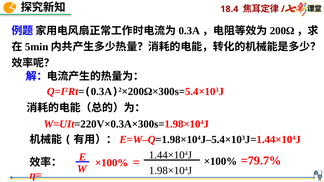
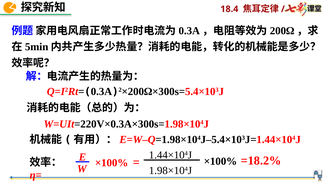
=79.7%: =79.7% -> =18.2%
